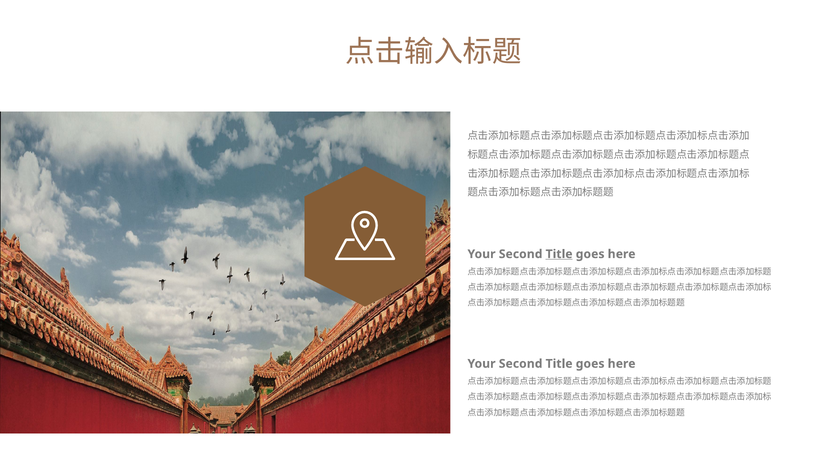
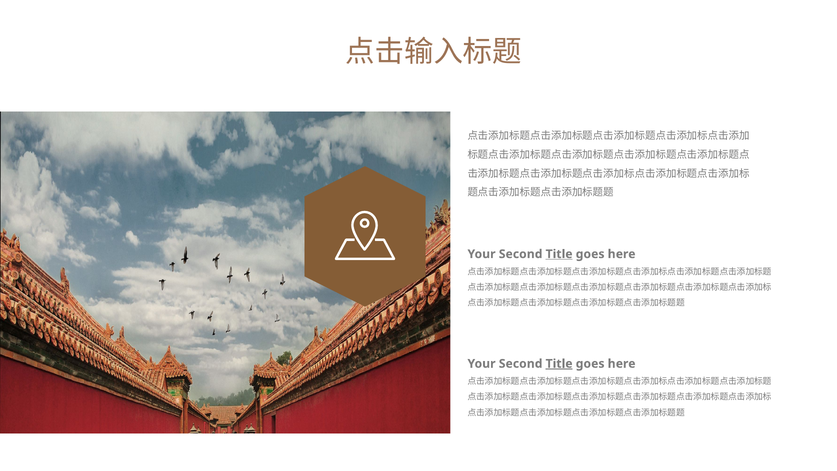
Title at (559, 364) underline: none -> present
